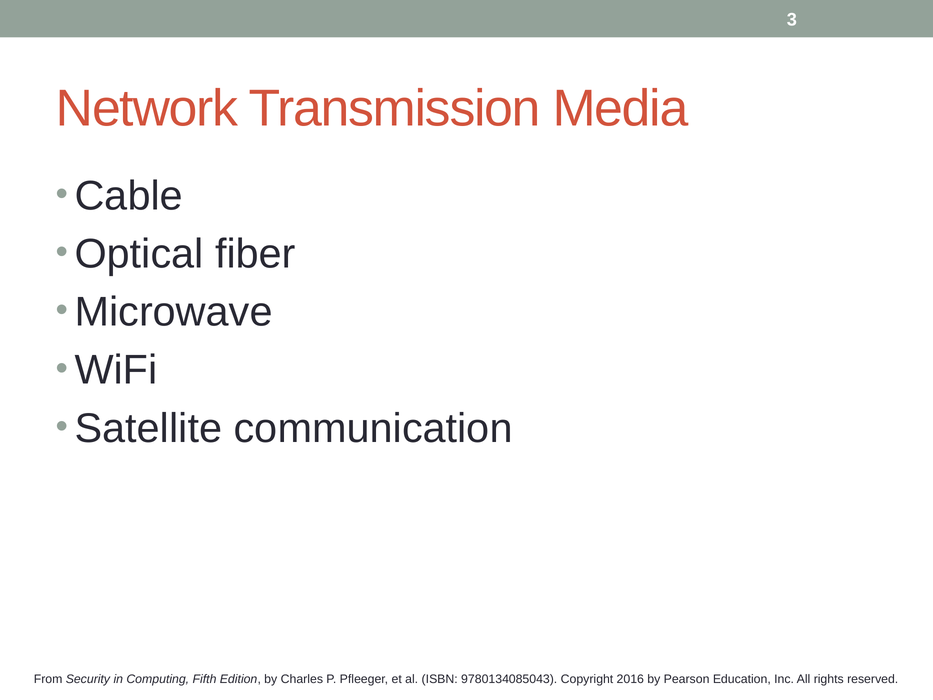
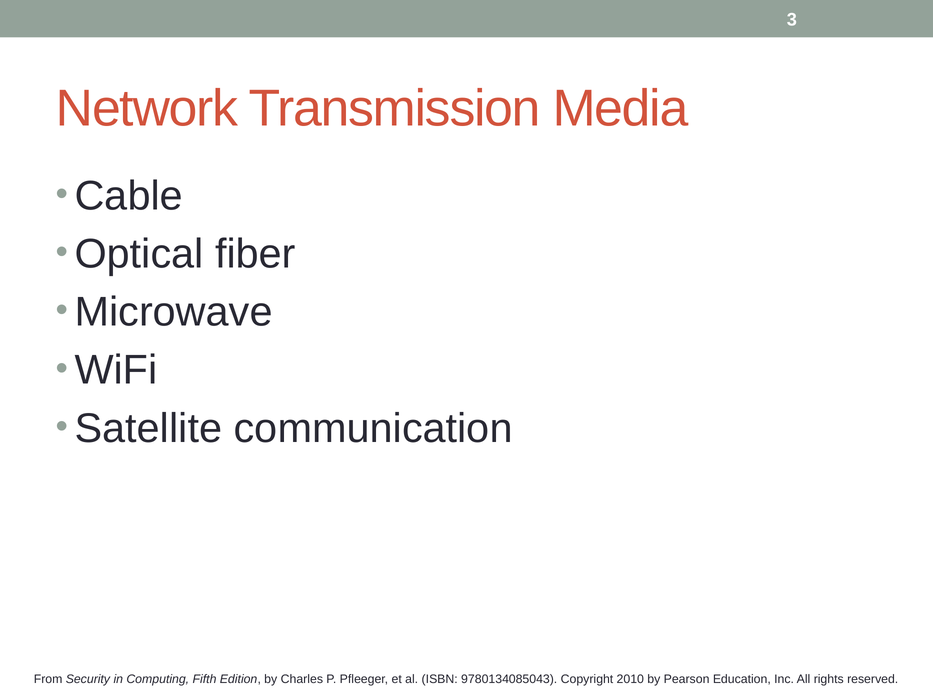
2016: 2016 -> 2010
